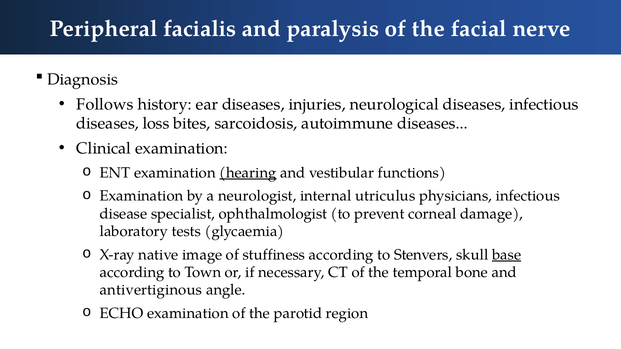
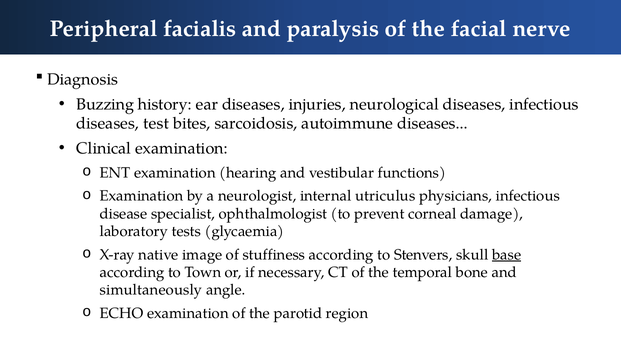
Follows: Follows -> Buzzing
loss: loss -> test
hearing underline: present -> none
antivertiginous: antivertiginous -> simultaneously
